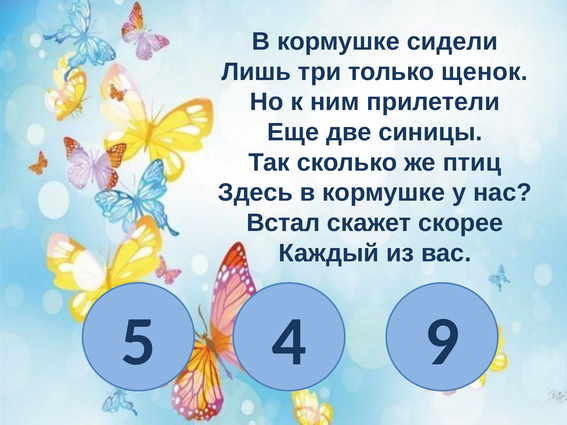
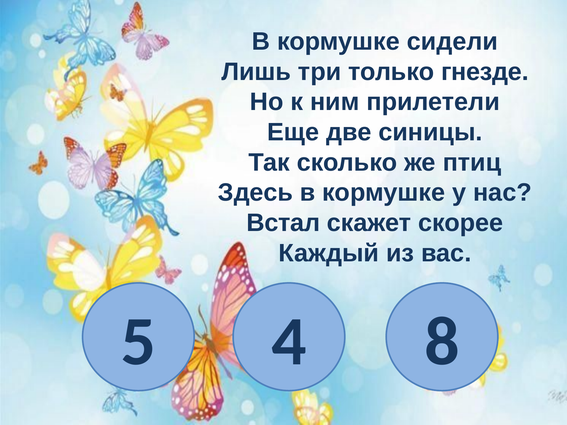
щенок: щенок -> гнезде
9: 9 -> 8
